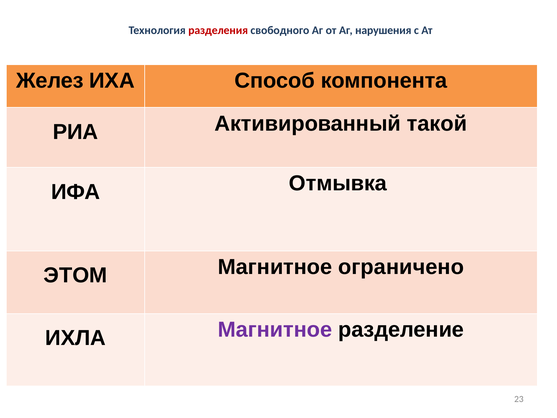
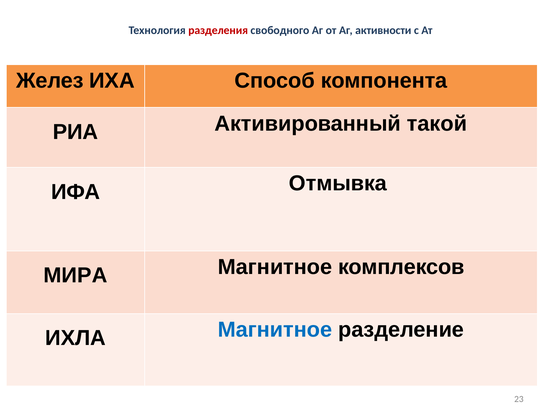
нарушения: нарушения -> активности
ЭТОМ: ЭТОМ -> МИРА
ограничено: ограничено -> комплексов
Магнитное at (275, 330) colour: purple -> blue
